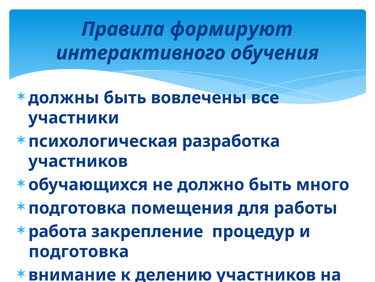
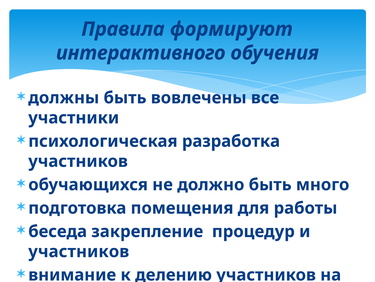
работа: работа -> беседа
подготовка at (79, 251): подготовка -> участников
